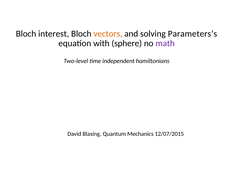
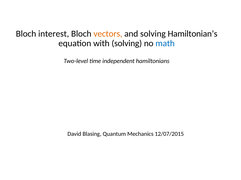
Parameters’s: Parameters’s -> Hamiltonian’s
with sphere: sphere -> solving
math colour: purple -> blue
